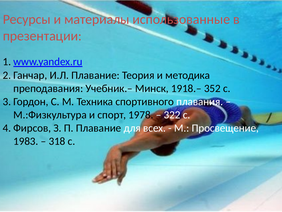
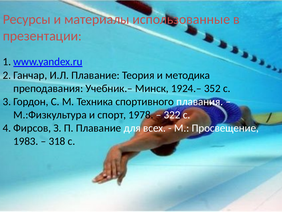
1918.–: 1918.– -> 1924.–
